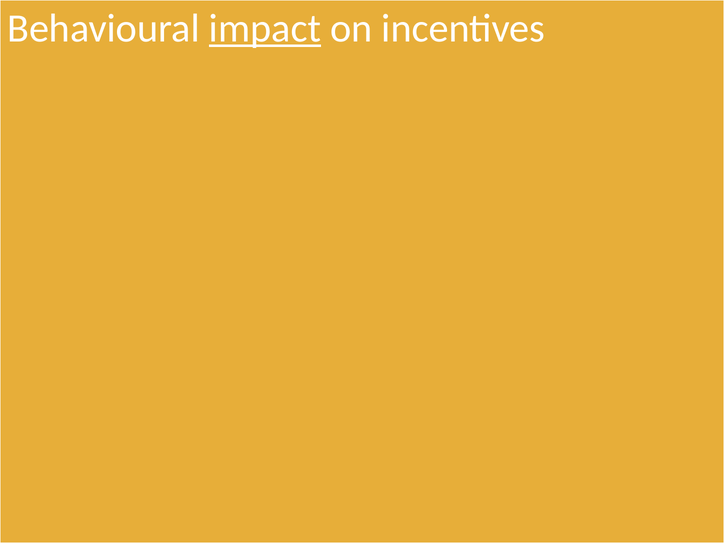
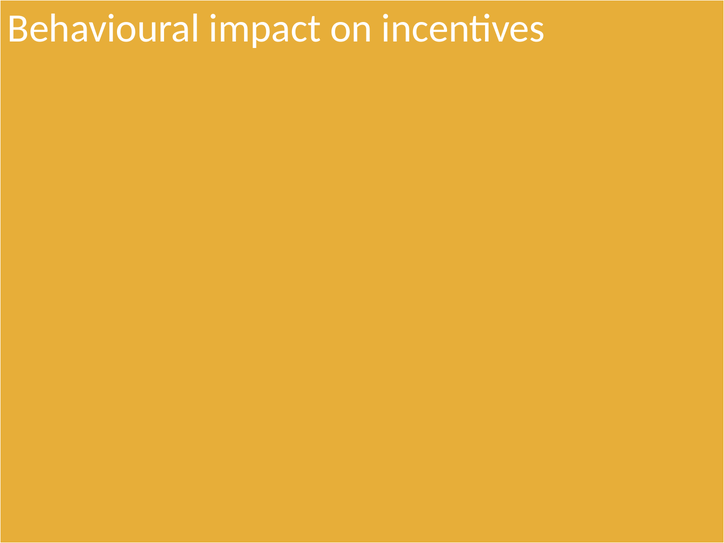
impact at (265, 29) underline: present -> none
